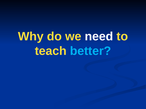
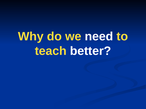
better colour: light blue -> white
